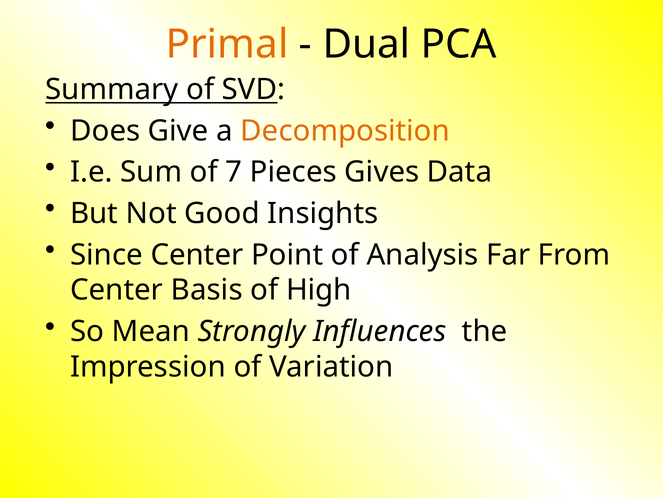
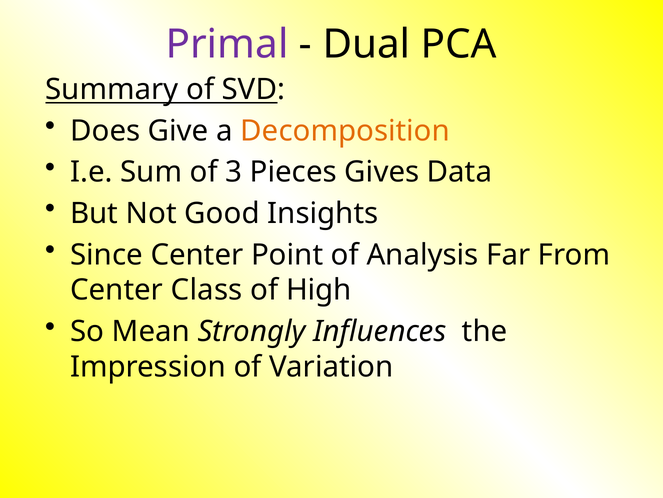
Primal colour: orange -> purple
7: 7 -> 3
Basis: Basis -> Class
